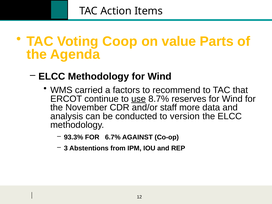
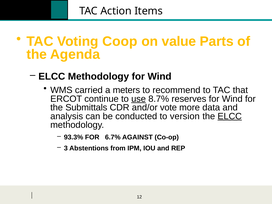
factors: factors -> meters
November: November -> Submittals
staff: staff -> vote
ELCC at (230, 116) underline: none -> present
